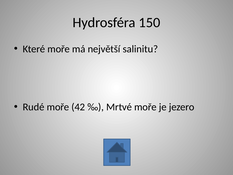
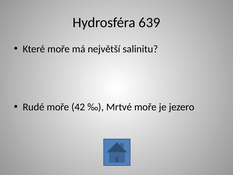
150: 150 -> 639
